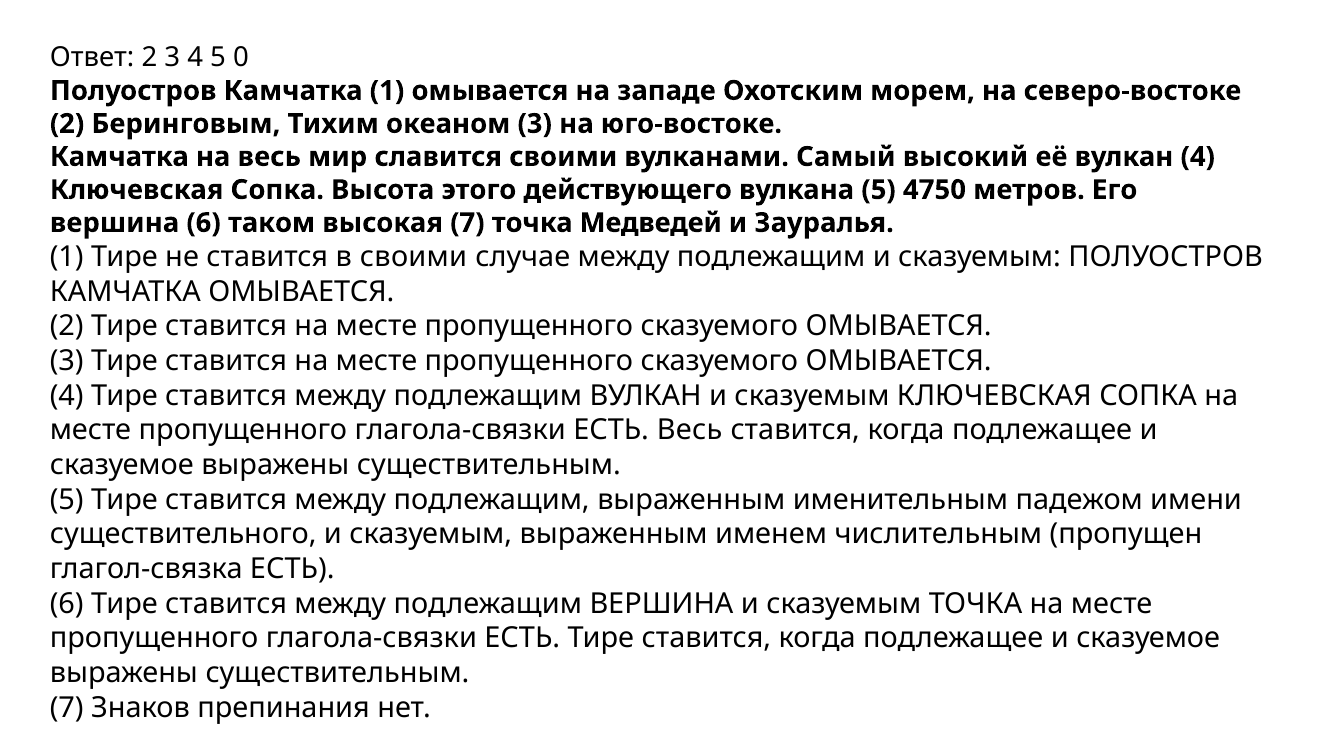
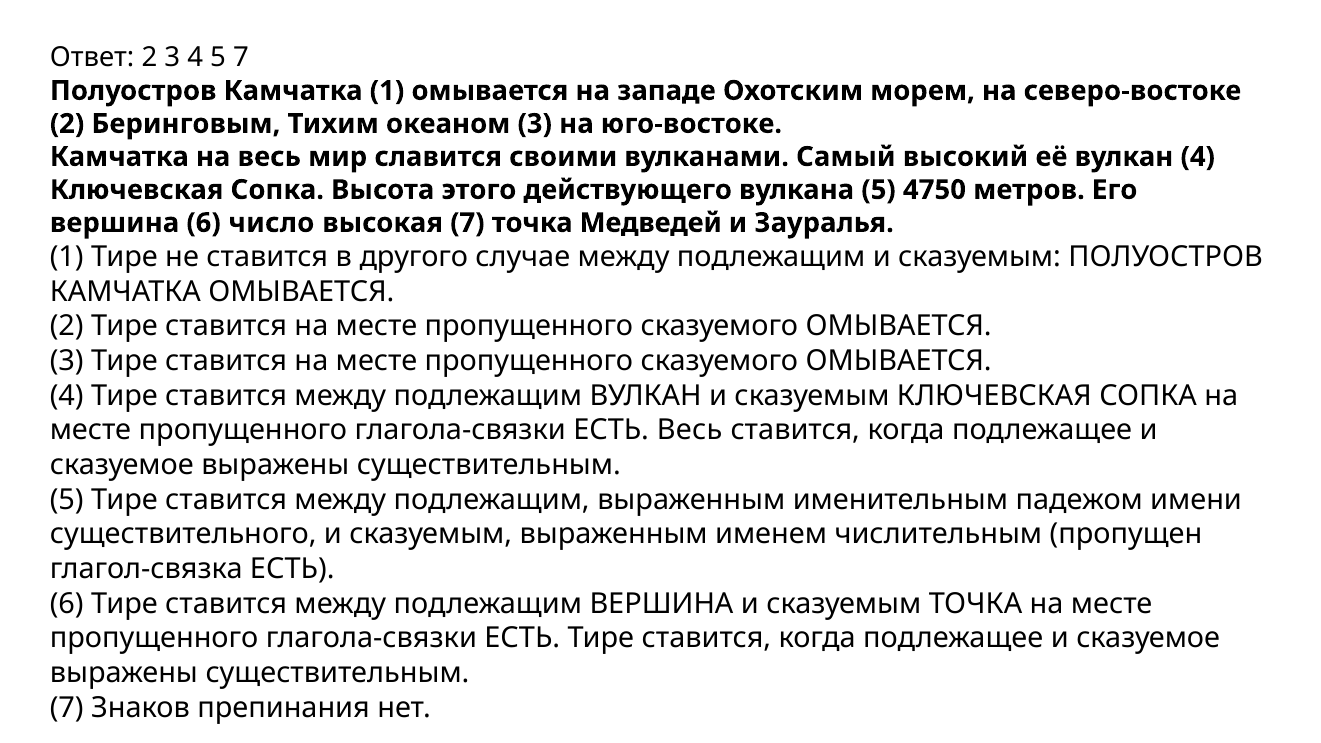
5 0: 0 -> 7
таком: таком -> число
в своими: своими -> другого
